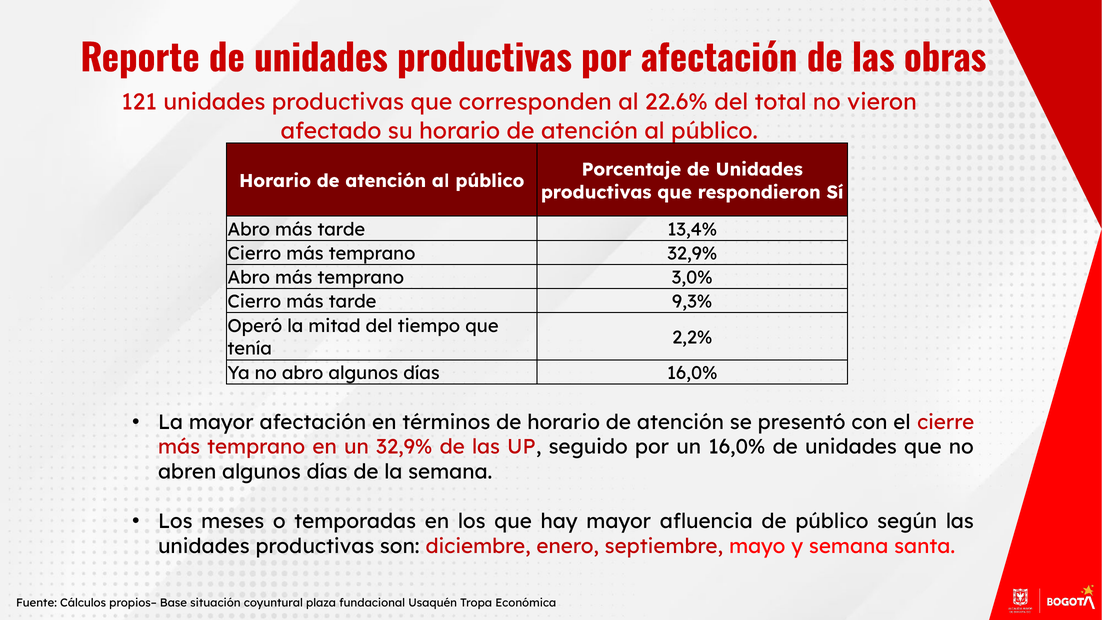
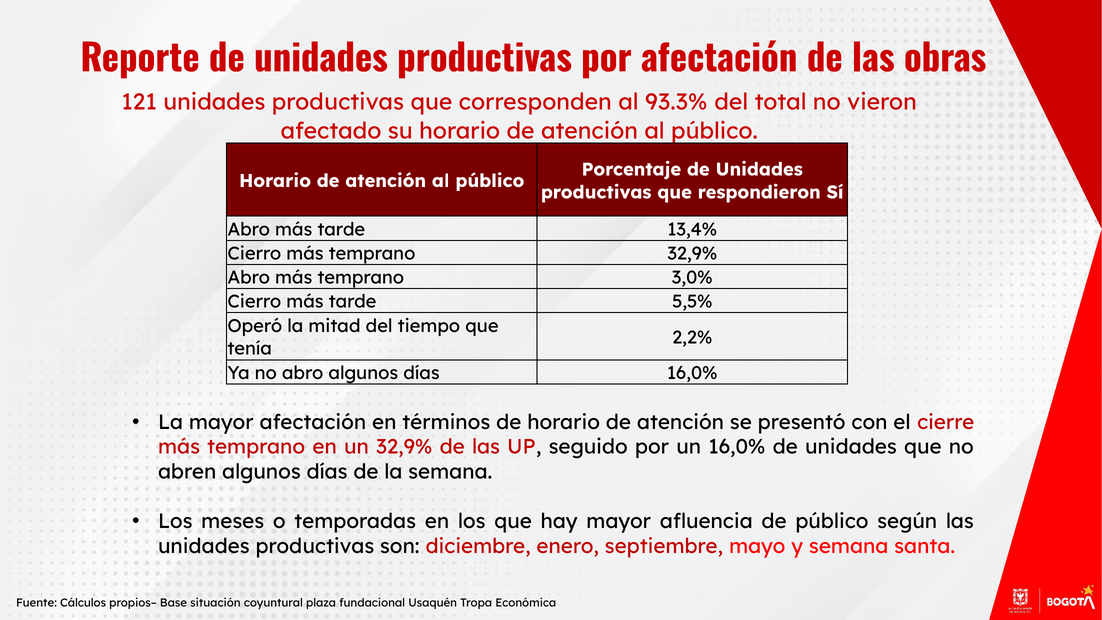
22.6%: 22.6% -> 93.3%
9,3%: 9,3% -> 5,5%
